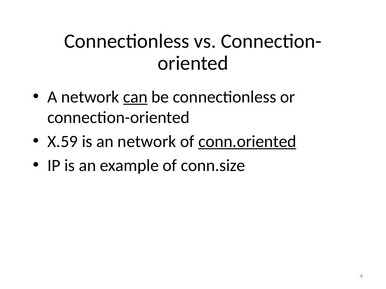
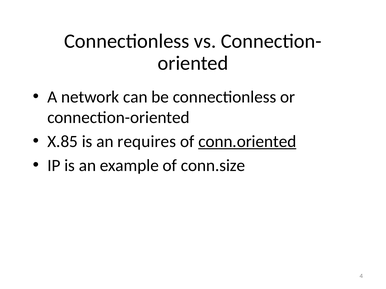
can underline: present -> none
X.59: X.59 -> X.85
an network: network -> requires
